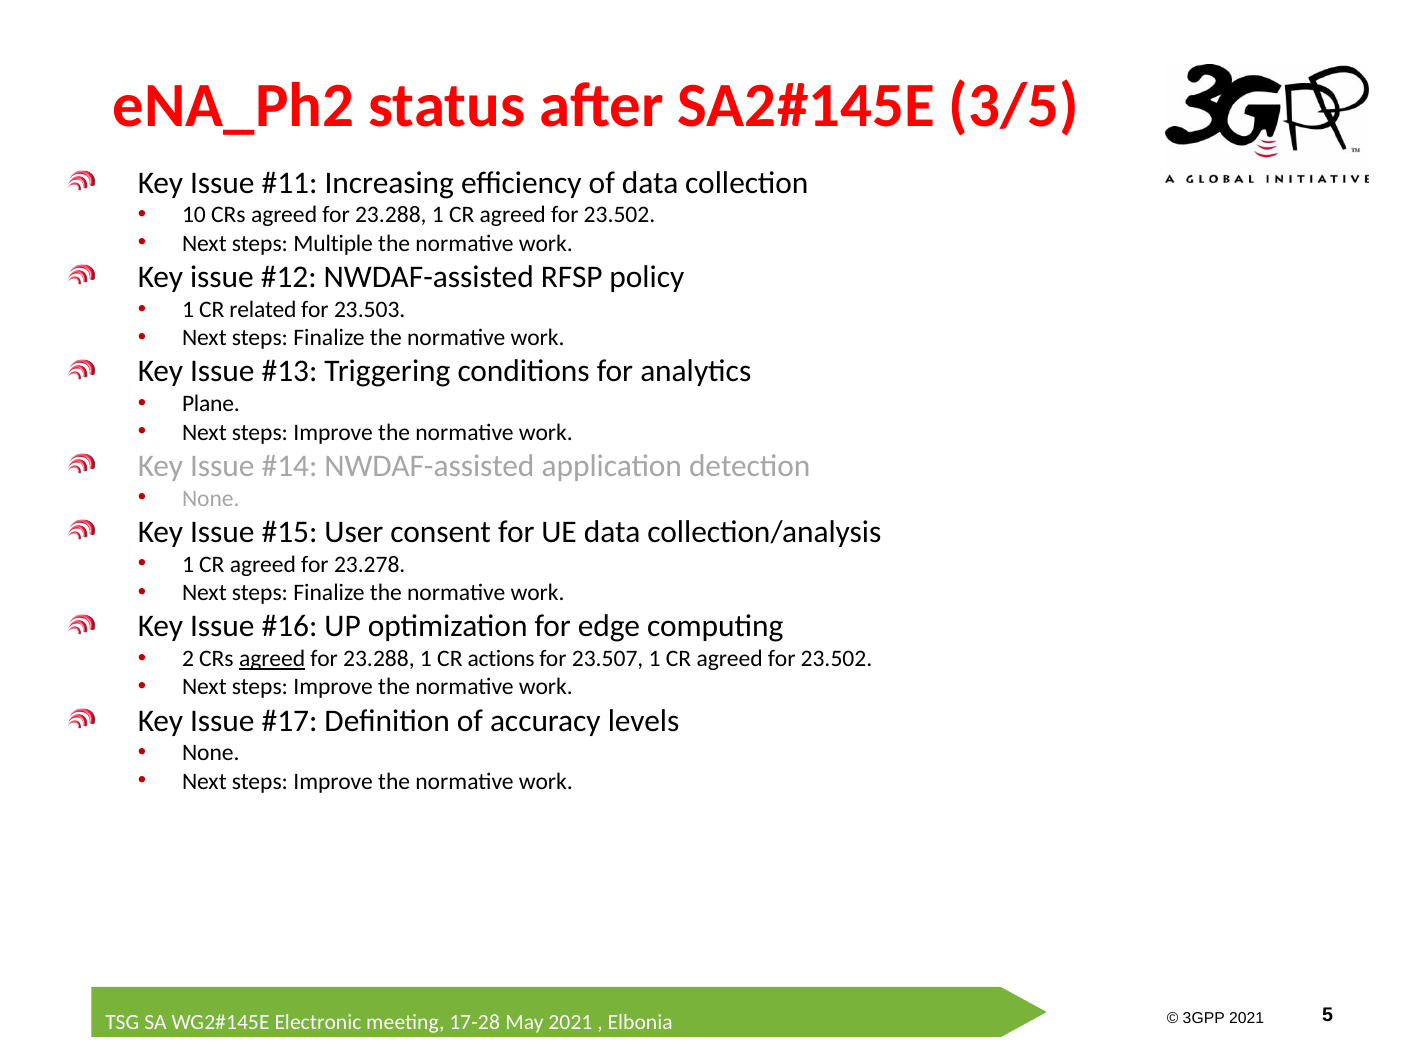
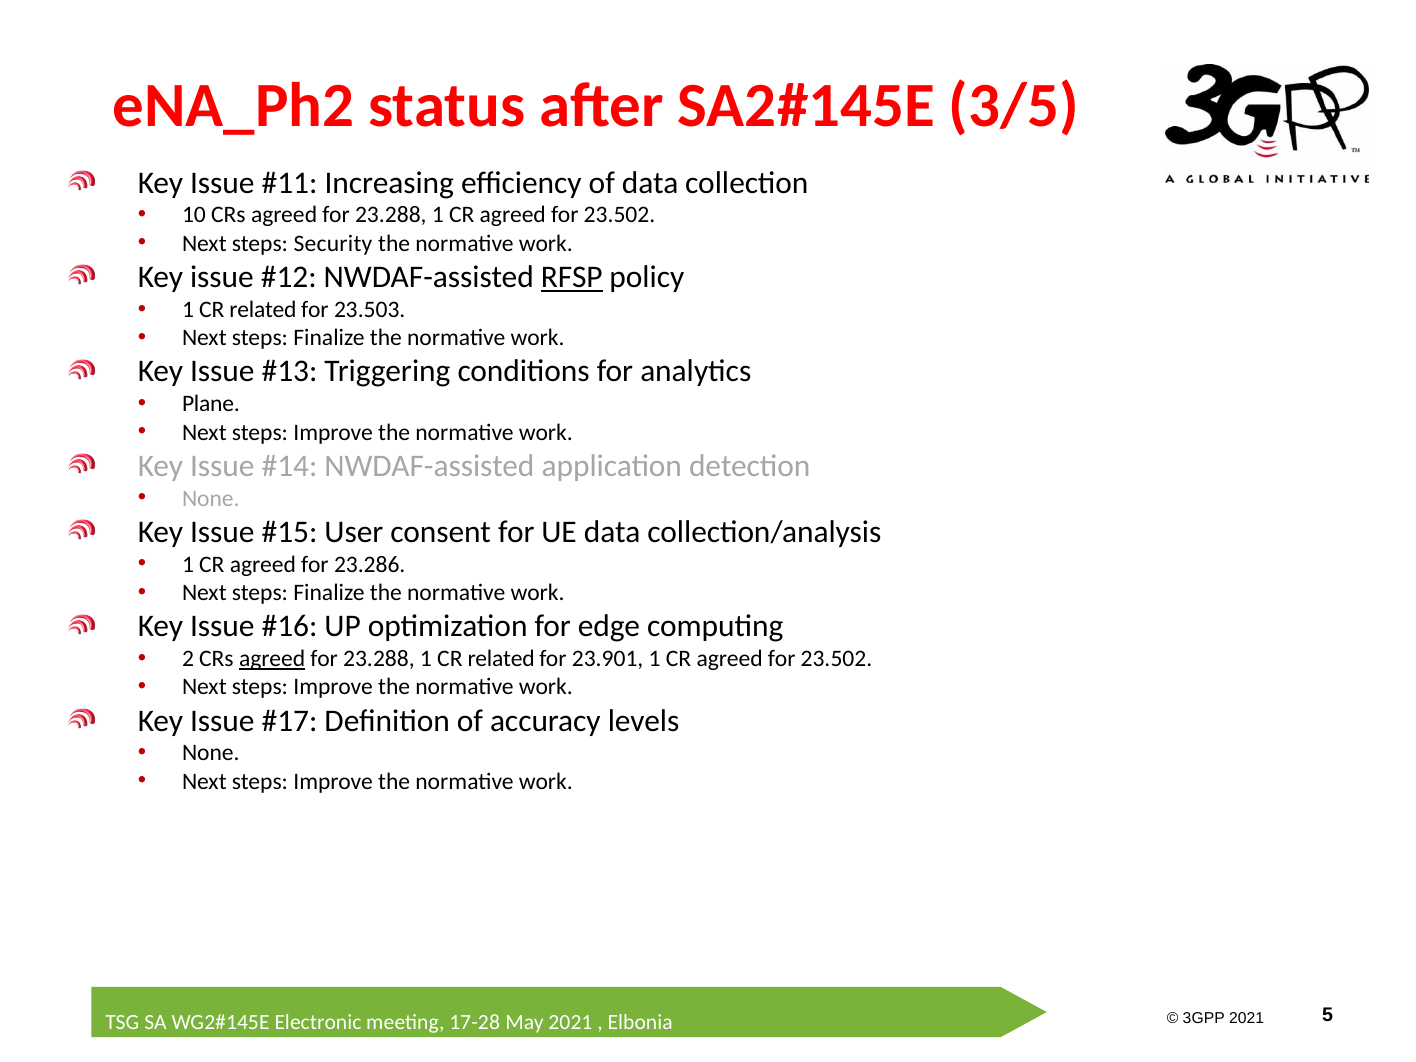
Multiple: Multiple -> Security
RFSP underline: none -> present
23.278: 23.278 -> 23.286
23.288 1 CR actions: actions -> related
23.507: 23.507 -> 23.901
